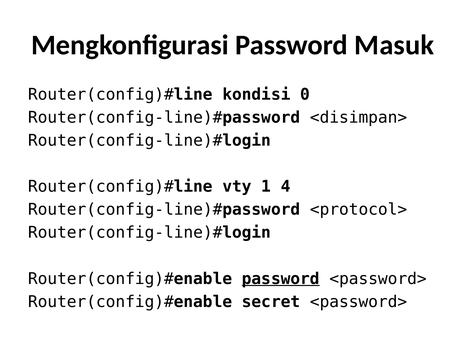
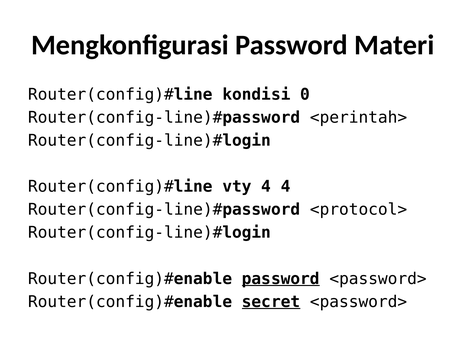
Masuk: Masuk -> Materi
<disimpan>: <disimpan> -> <perintah>
vty 1: 1 -> 4
secret underline: none -> present
